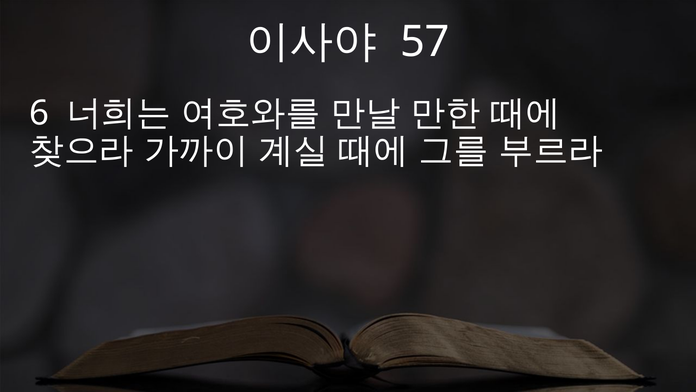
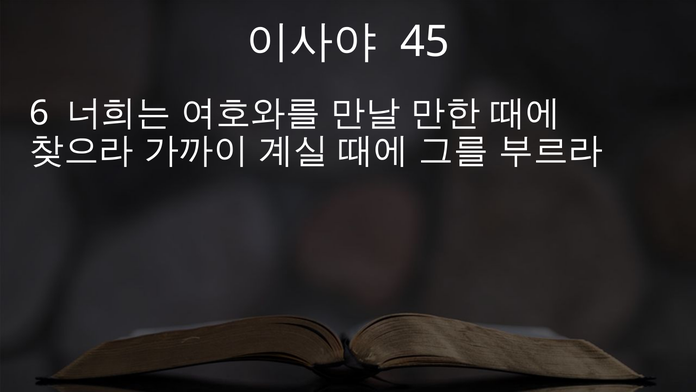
57: 57 -> 45
